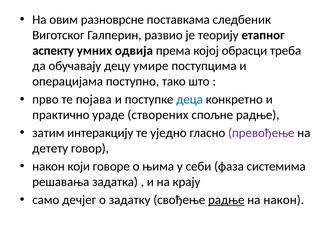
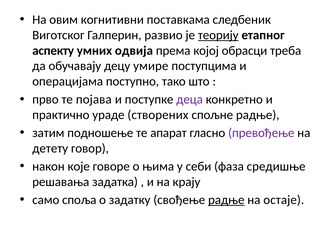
разноврсне: разноврсне -> когнитивни
теорију underline: none -> present
деца colour: blue -> purple
интеракцију: интеракцију -> подношење
уједно: уједно -> апарат
који: који -> које
системима: системима -> средишње
дечјег: дечјег -> споља
на након: након -> остаје
